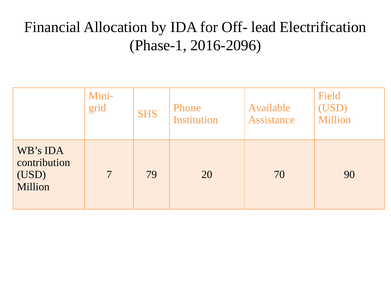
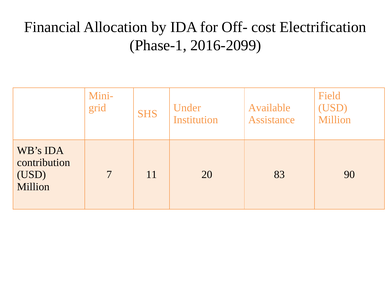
lead: lead -> cost
2016-2096: 2016-2096 -> 2016-2099
Phone: Phone -> Under
79: 79 -> 11
70: 70 -> 83
